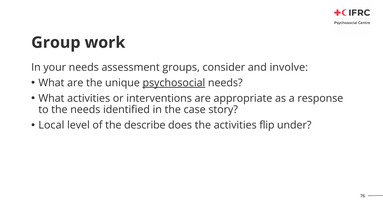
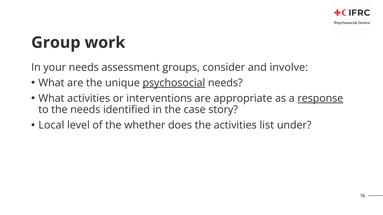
response underline: none -> present
describe: describe -> whether
flip: flip -> list
